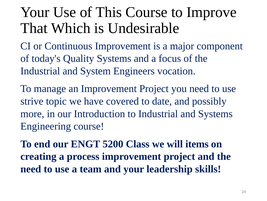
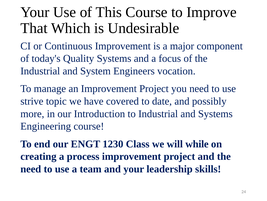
5200: 5200 -> 1230
items: items -> while
